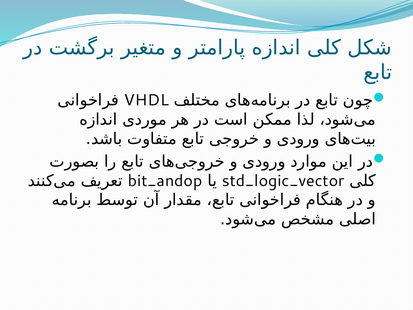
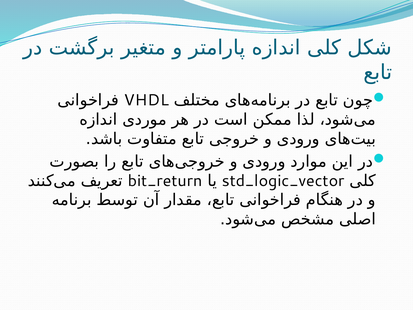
bit_andop: bit_andop -> bit_return
